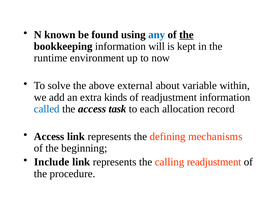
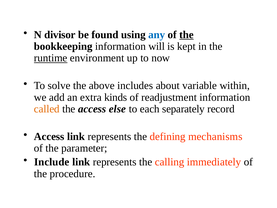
known: known -> divisor
runtime underline: none -> present
external: external -> includes
called colour: blue -> orange
task: task -> else
allocation: allocation -> separately
beginning: beginning -> parameter
calling readjustment: readjustment -> immediately
